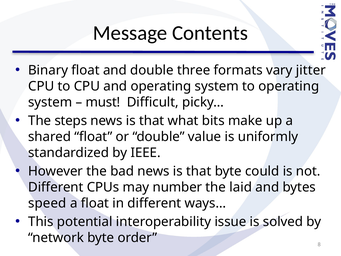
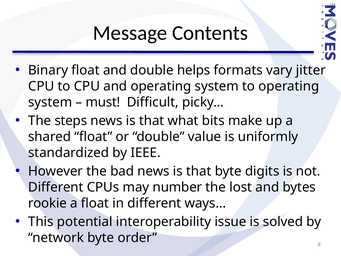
three: three -> helps
could: could -> digits
laid: laid -> lost
speed: speed -> rookie
